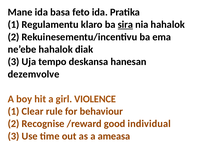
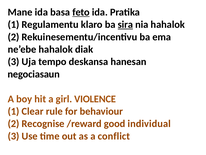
feto underline: none -> present
dezemvolve: dezemvolve -> negociasaun
ameasa: ameasa -> conflict
